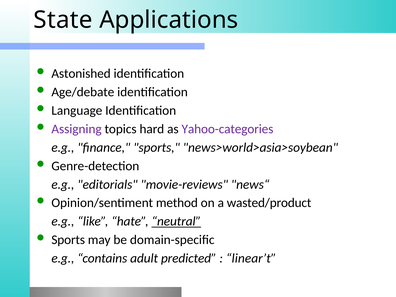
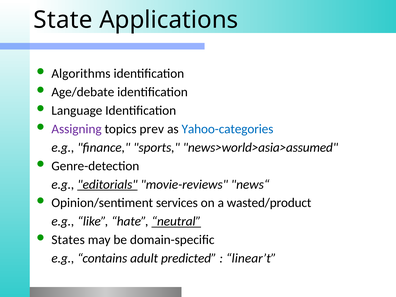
Astonished: Astonished -> Algorithms
hard: hard -> prev
Yahoo-categories colour: purple -> blue
news>world>asia>soybean: news>world>asia>soybean -> news>world>asia>assumed
editorials underline: none -> present
method: method -> services
Sports at (68, 240): Sports -> States
